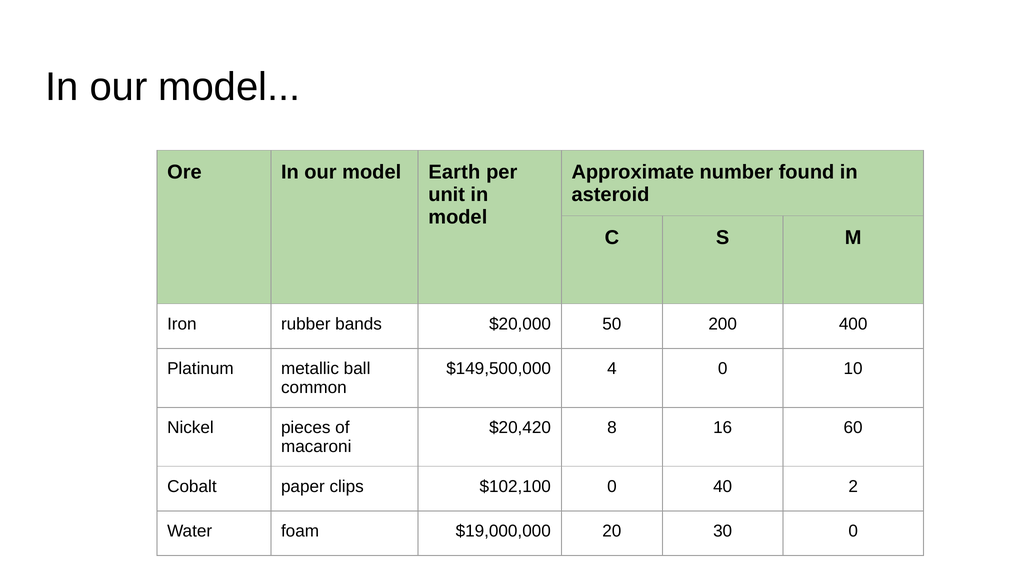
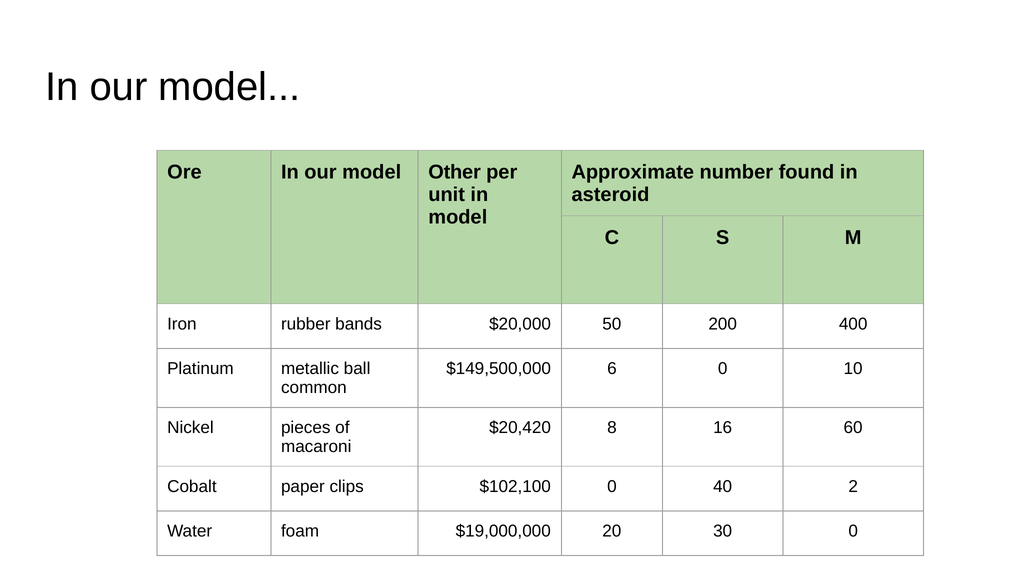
Earth: Earth -> Other
4: 4 -> 6
